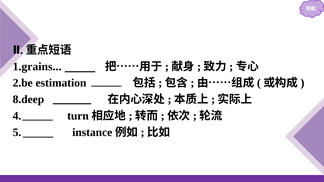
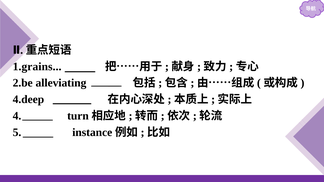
estimation: estimation -> alleviating
8.deep: 8.deep -> 4.deep
